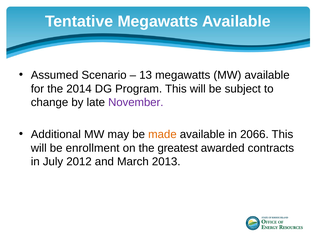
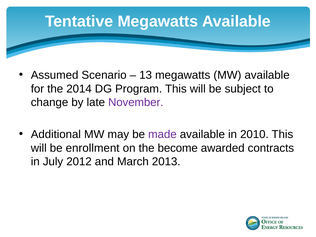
made colour: orange -> purple
2066: 2066 -> 2010
greatest: greatest -> become
